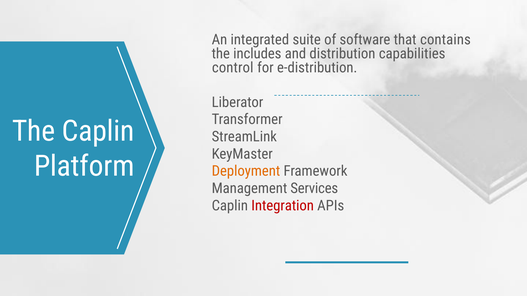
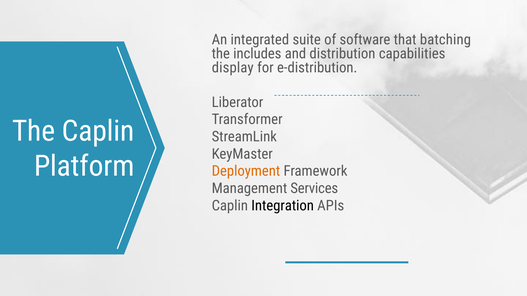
contains: contains -> batching
control: control -> display
Integration colour: red -> black
